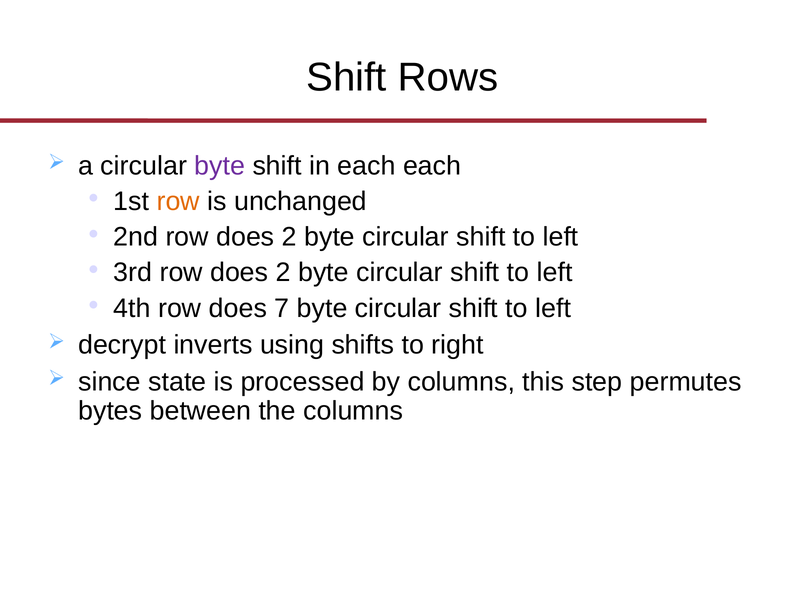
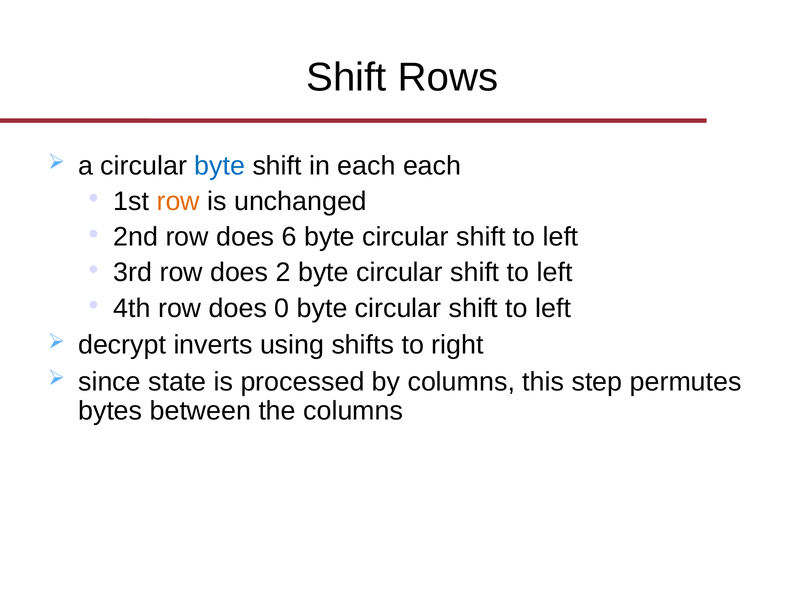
byte at (220, 166) colour: purple -> blue
2nd row does 2: 2 -> 6
7: 7 -> 0
